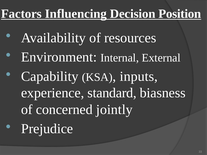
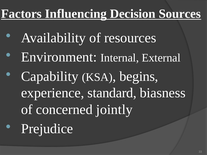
Position: Position -> Sources
inputs: inputs -> begins
